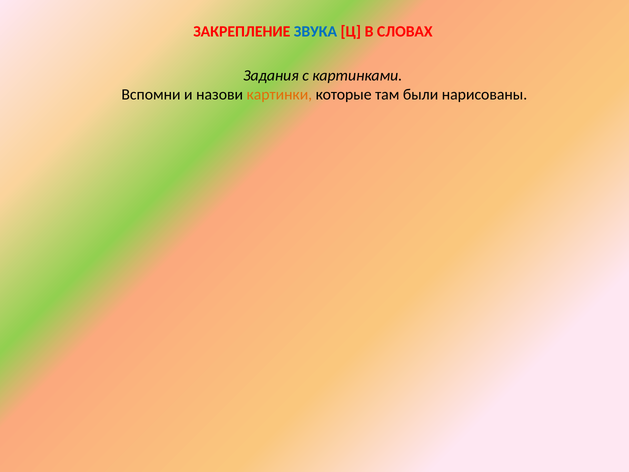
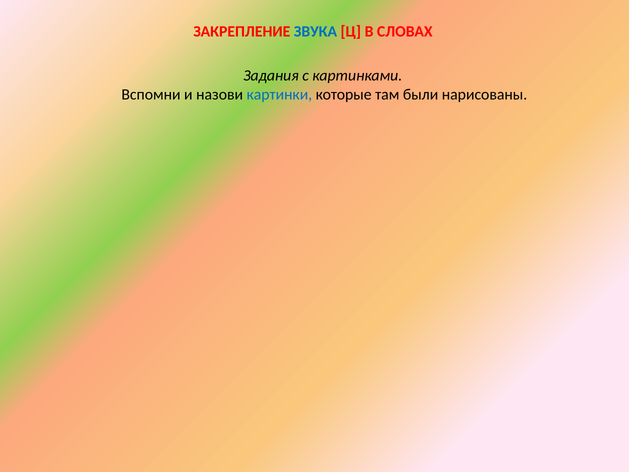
картинки colour: orange -> blue
